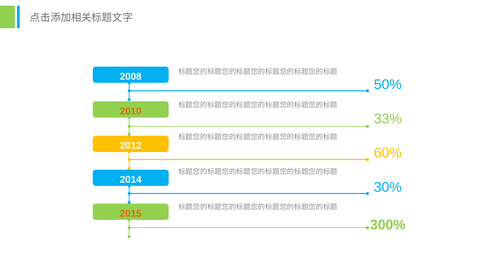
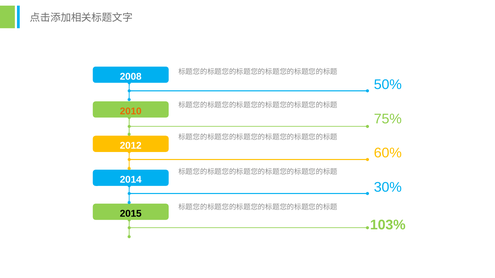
33%: 33% -> 75%
2015 colour: orange -> black
300%: 300% -> 103%
